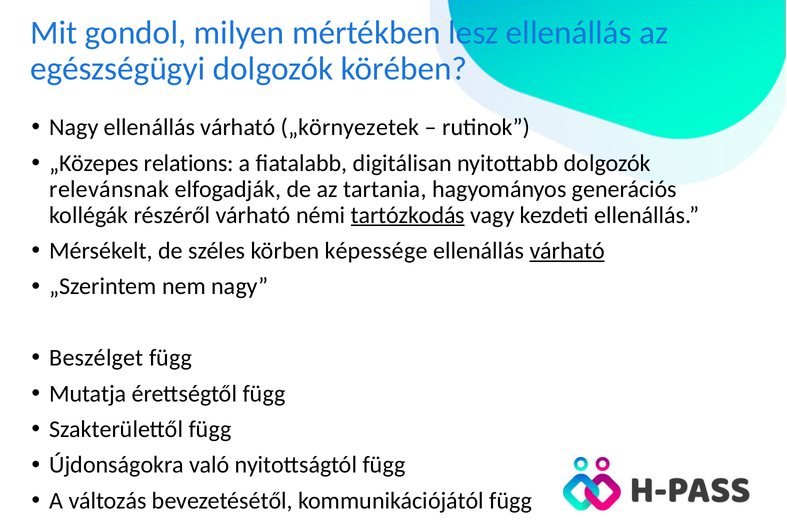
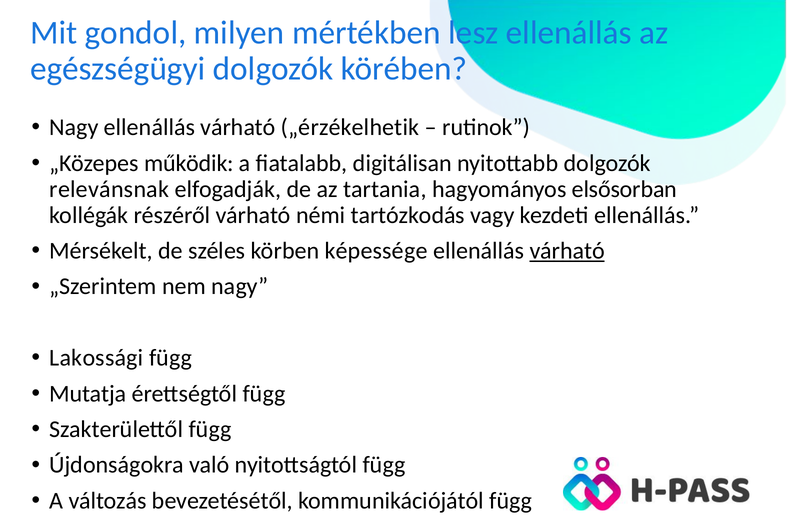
„környezetek: „környezetek -> „érzékelhetik
relations: relations -> működik
generációs: generációs -> elsősorban
tartózkodás underline: present -> none
Beszélget: Beszélget -> Lakossági
